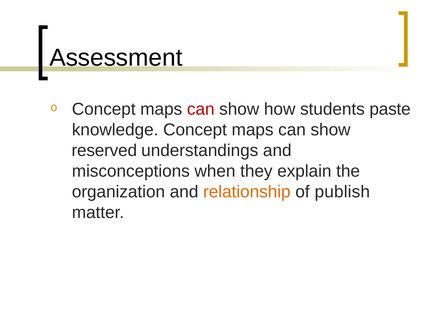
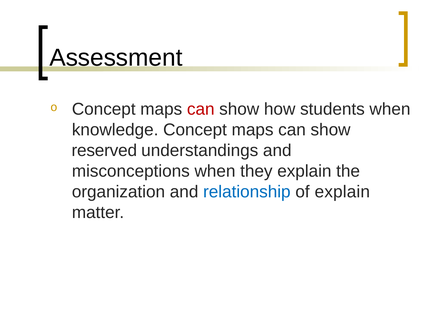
students paste: paste -> when
relationship colour: orange -> blue
of publish: publish -> explain
